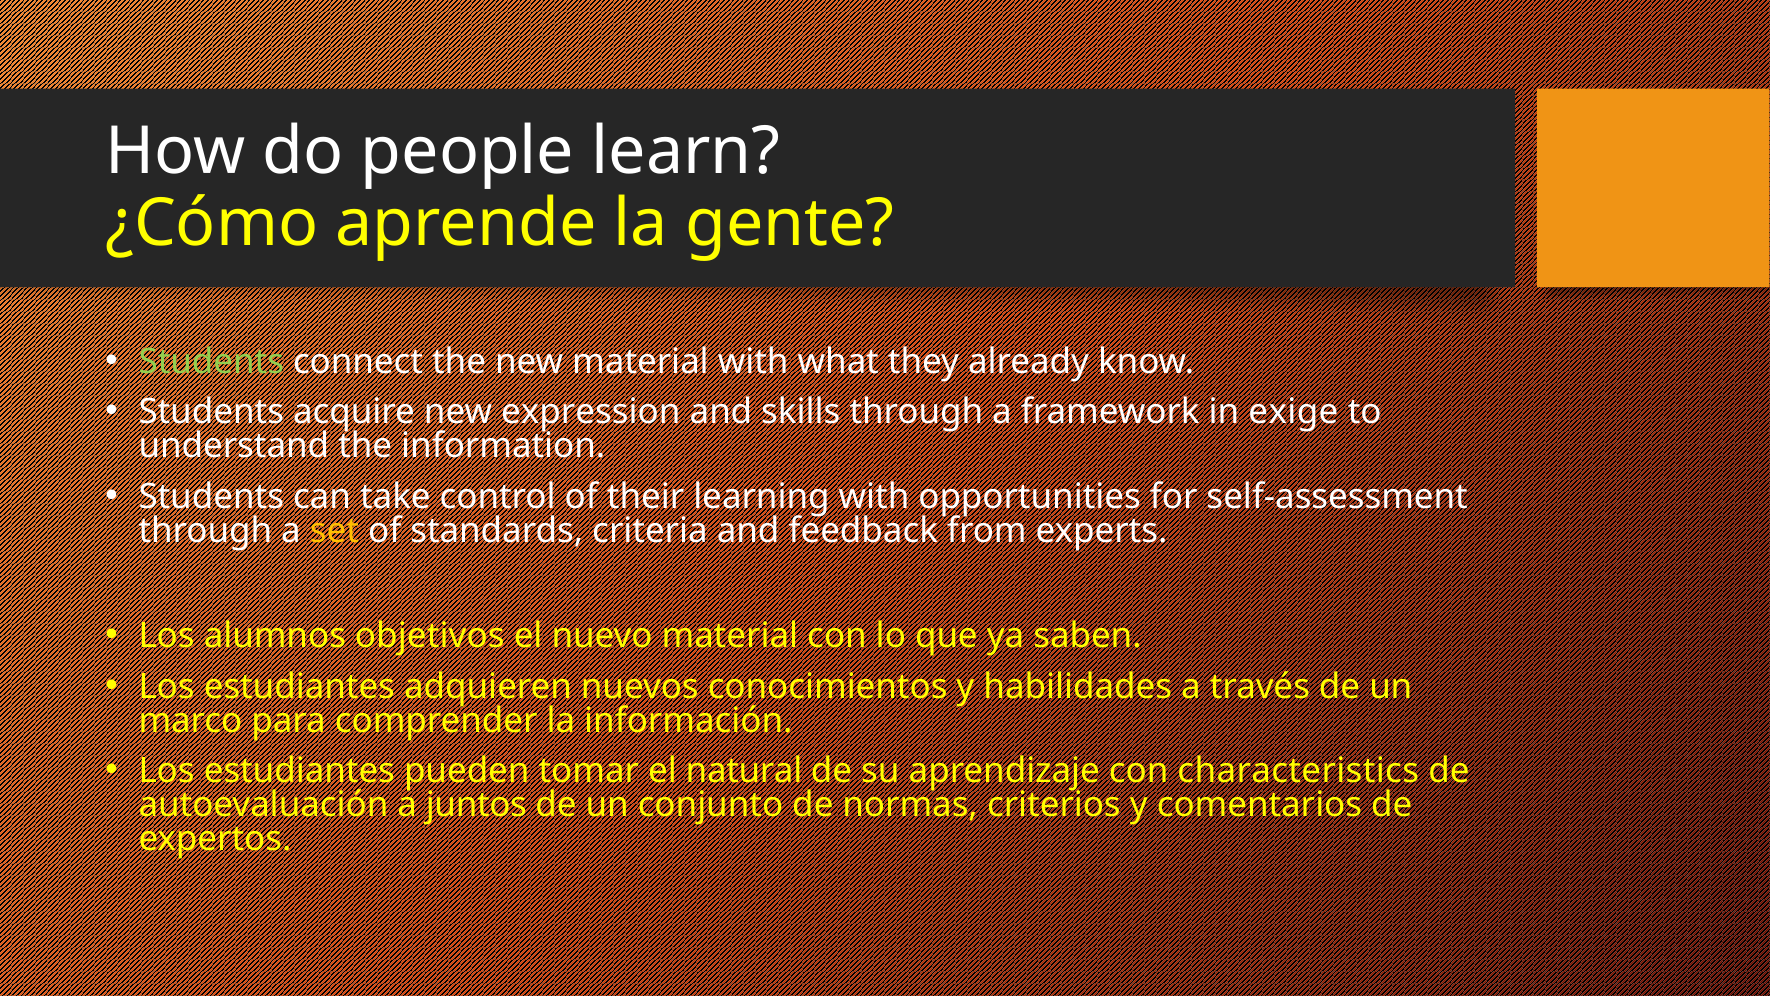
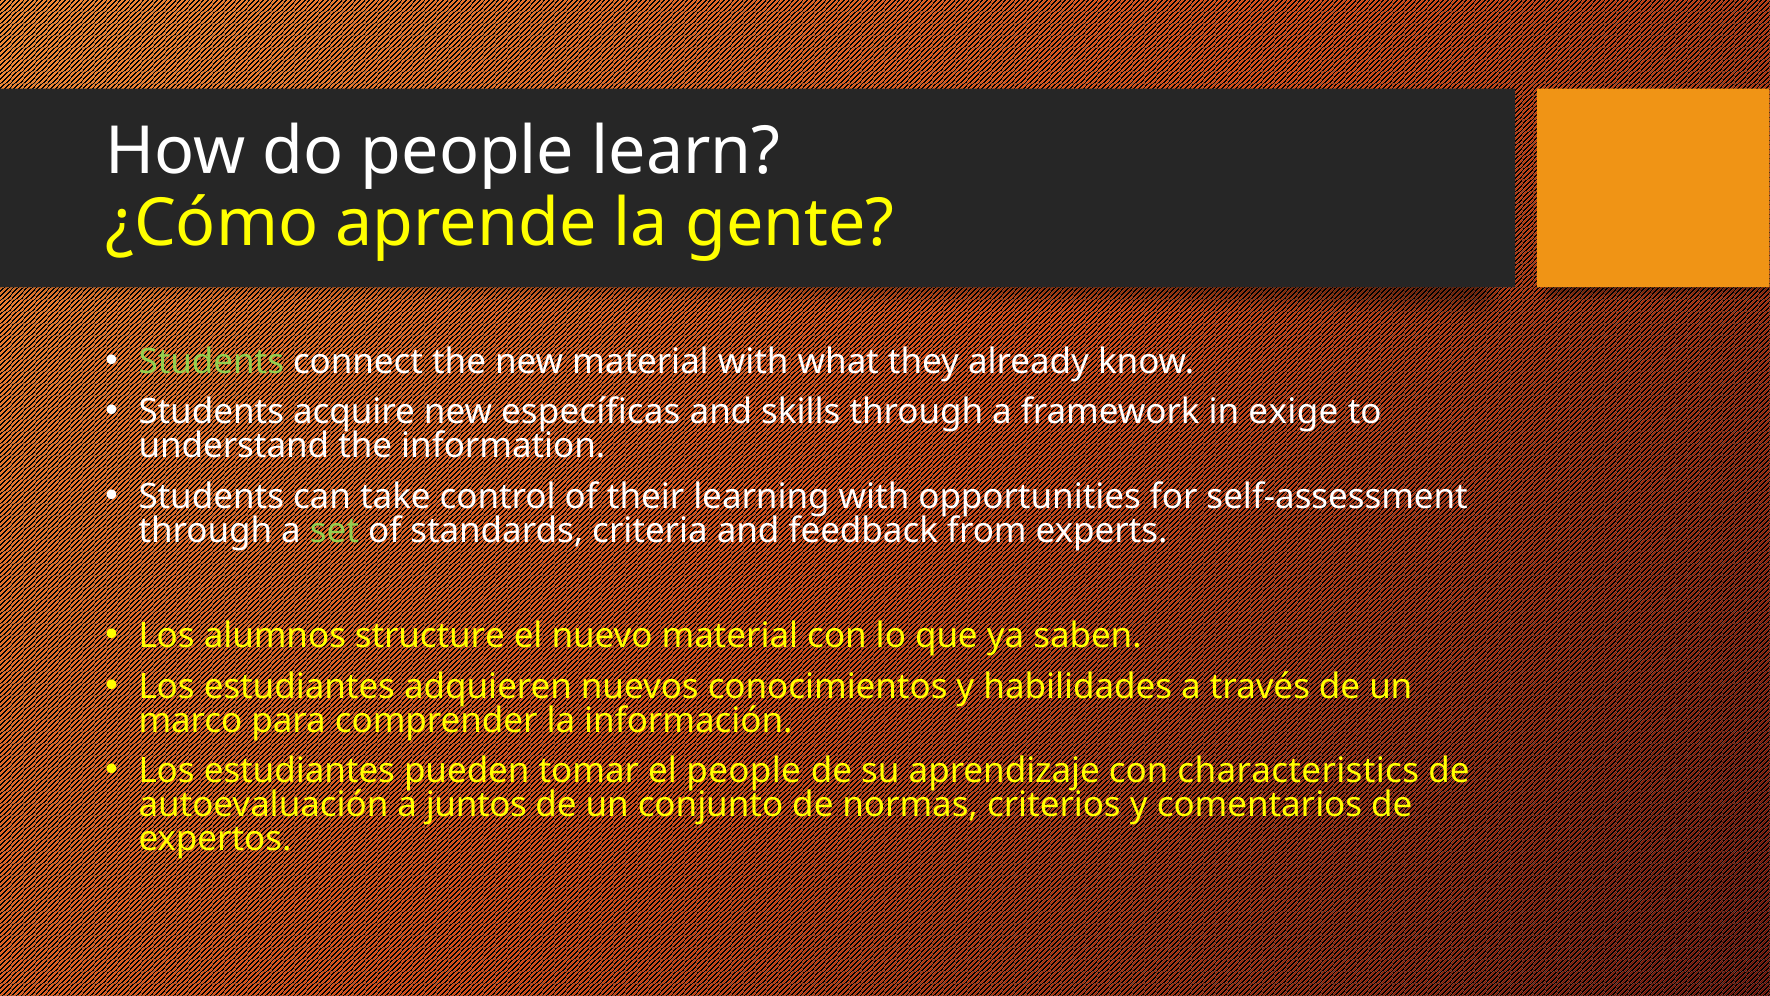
expression: expression -> específicas
set colour: yellow -> light green
objetivos: objetivos -> structure
el natural: natural -> people
